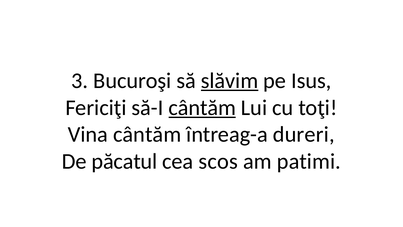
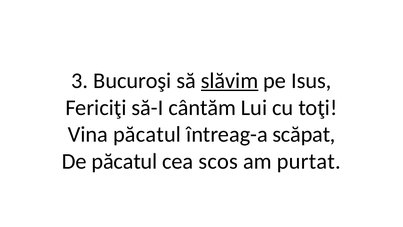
cântăm at (202, 108) underline: present -> none
Vina cântăm: cântăm -> păcatul
dureri: dureri -> scăpat
patimi: patimi -> purtat
